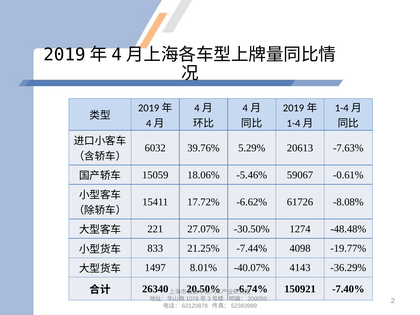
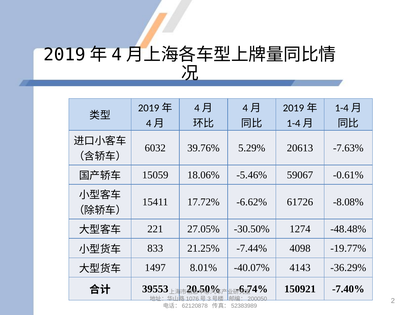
27.07%: 27.07% -> 27.05%
26340: 26340 -> 39553
